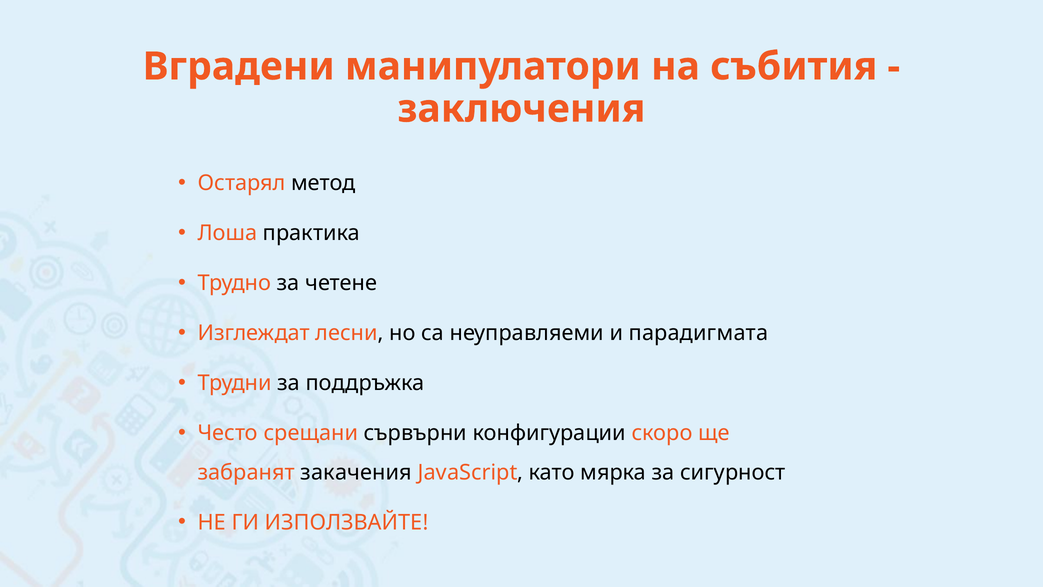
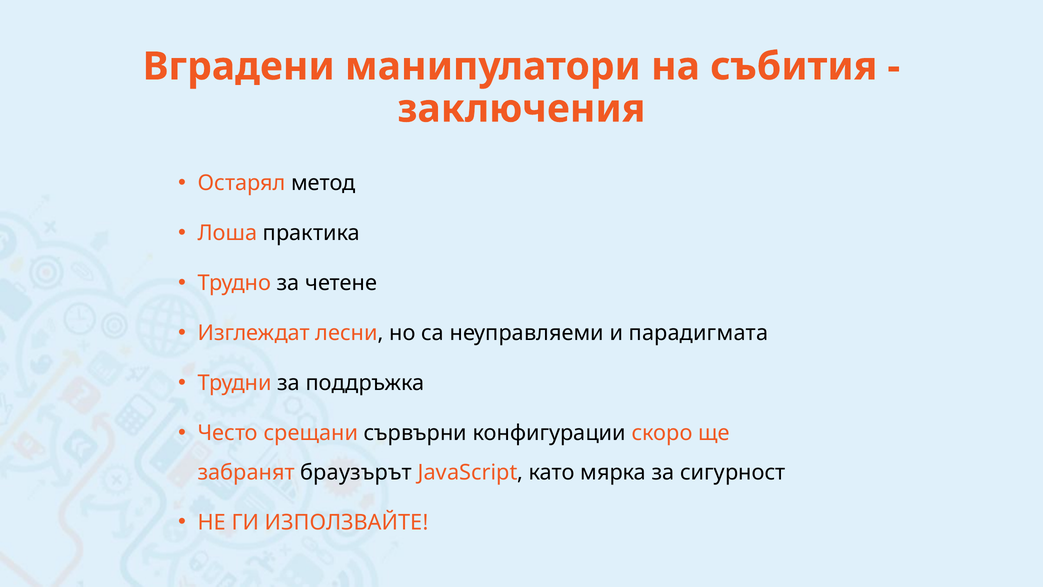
закачения: закачения -> браузърът
